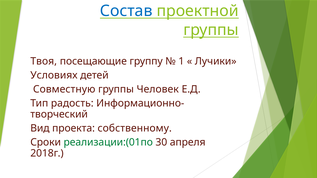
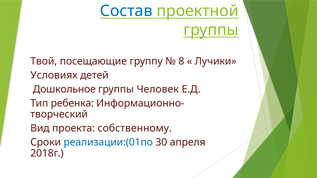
Твоя: Твоя -> Твой
1: 1 -> 8
Совместную: Совместную -> Дошкольное
радость: радость -> ребенка
реализации:(01по colour: green -> blue
